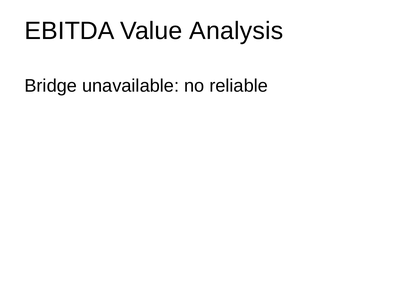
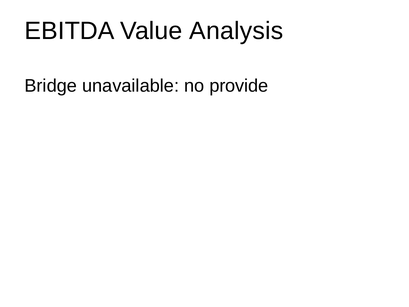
reliable: reliable -> provide
